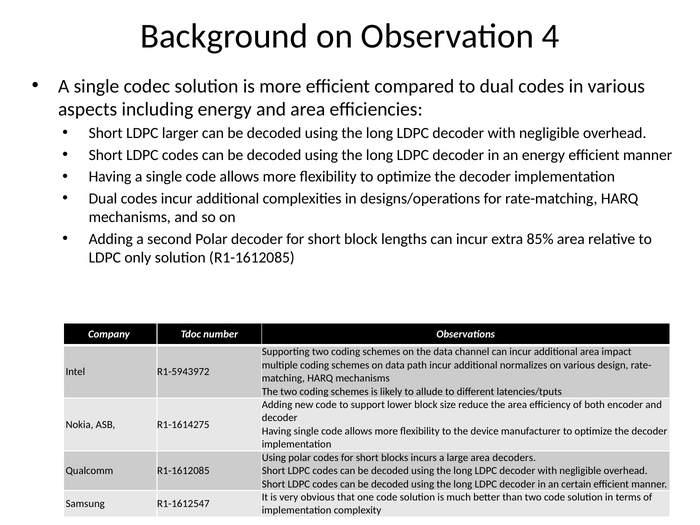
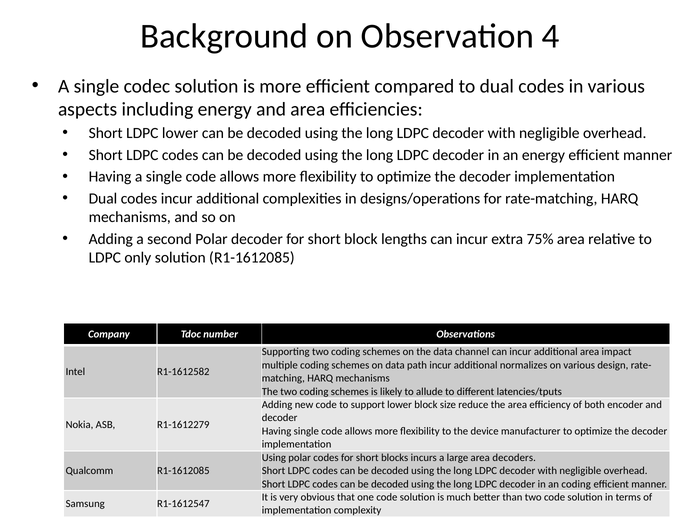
LDPC larger: larger -> lower
85%: 85% -> 75%
R1-5943972: R1-5943972 -> R1-1612582
R1-1614275: R1-1614275 -> R1-1612279
an certain: certain -> coding
